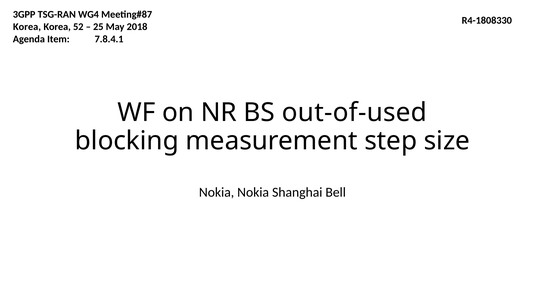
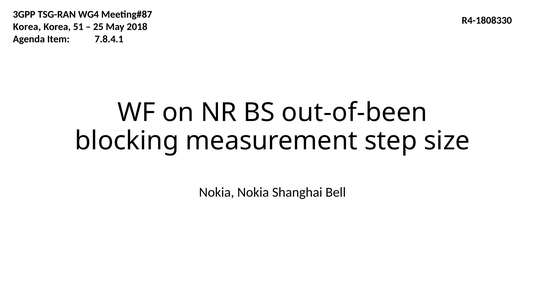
52: 52 -> 51
out-of-used: out-of-used -> out-of-been
